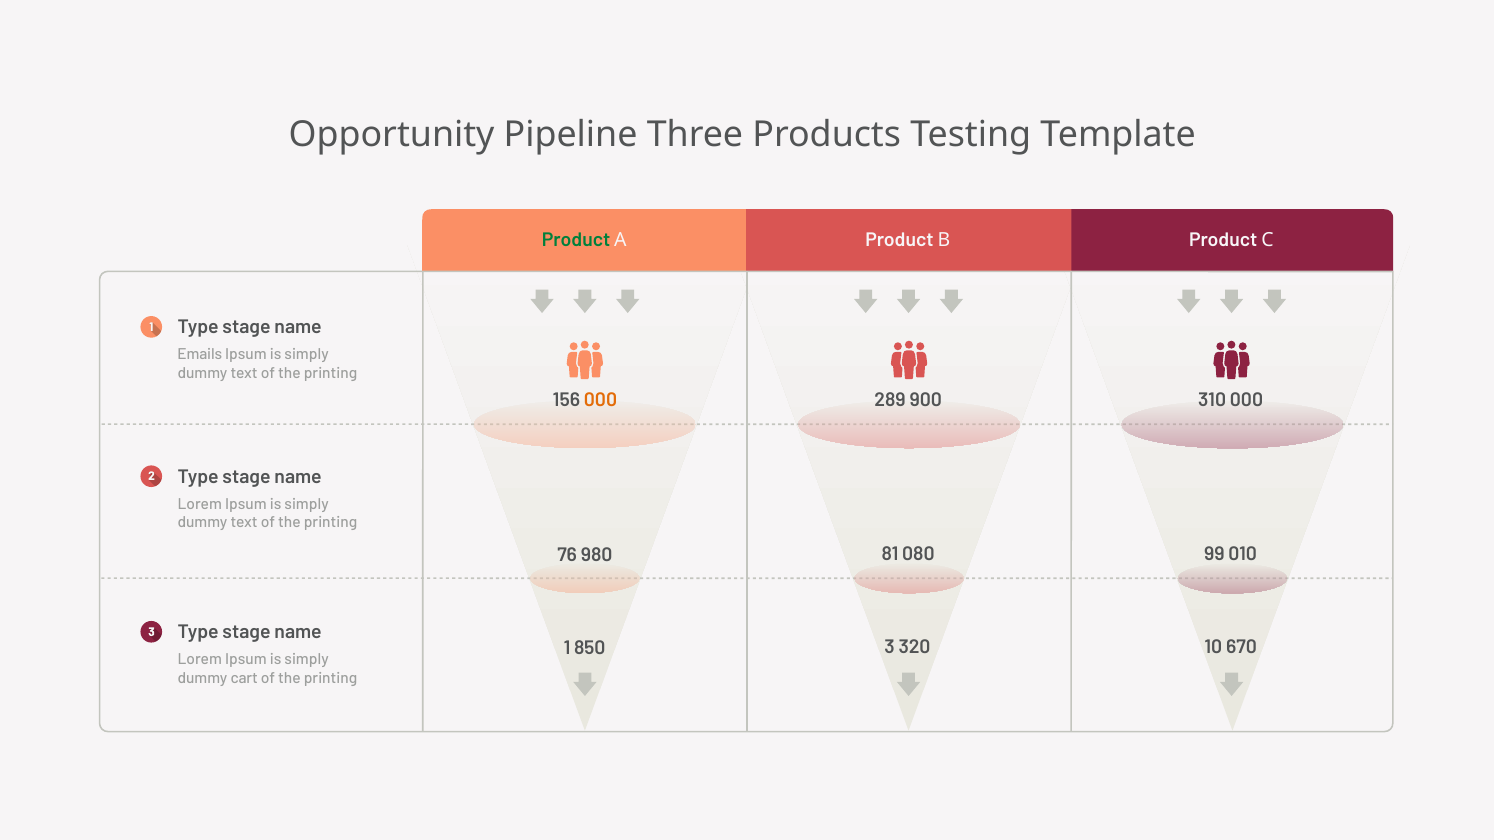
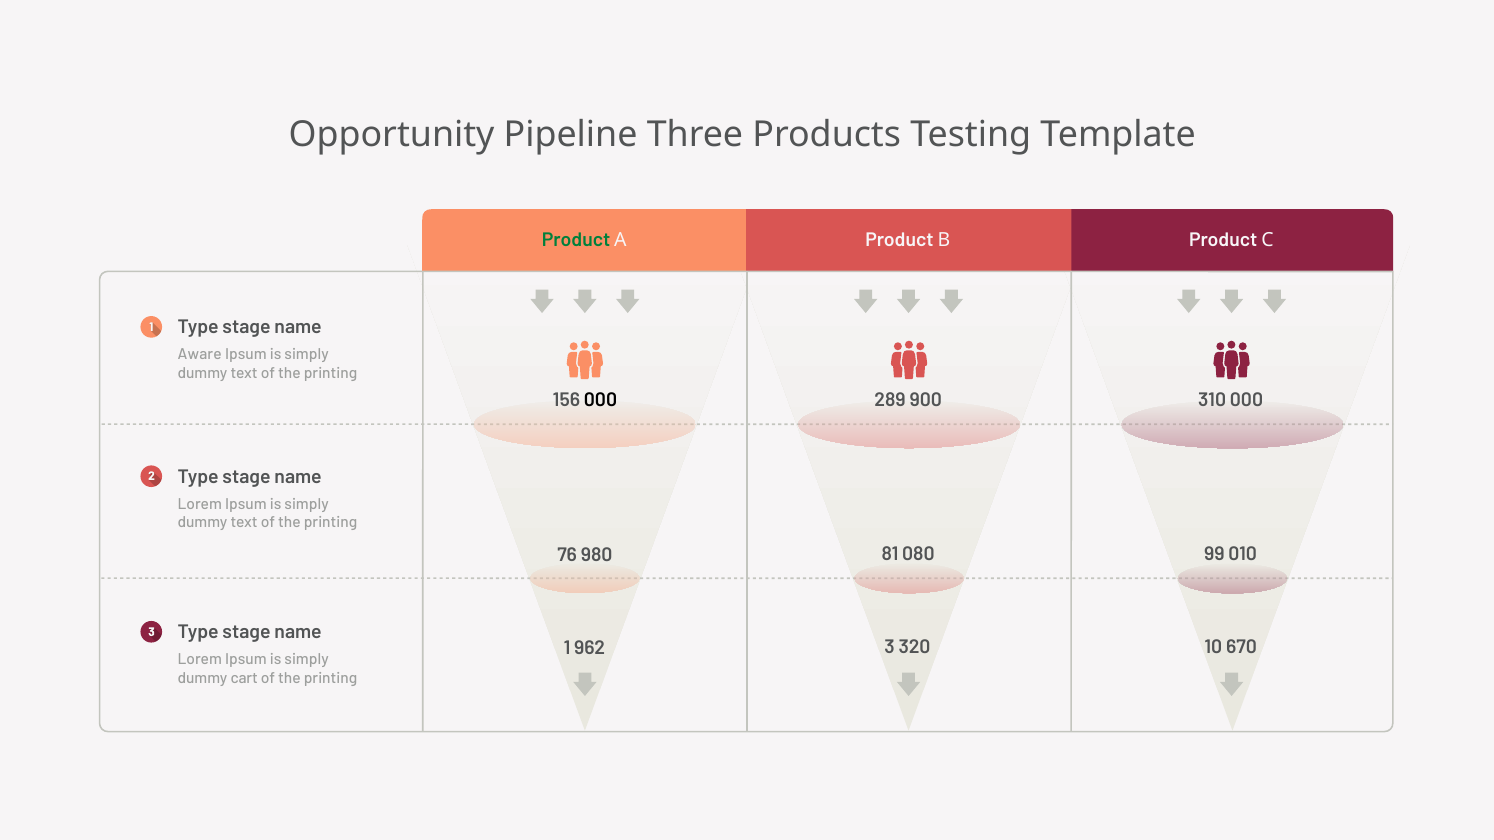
Emails: Emails -> Aware
000 at (601, 401) colour: orange -> black
850: 850 -> 962
